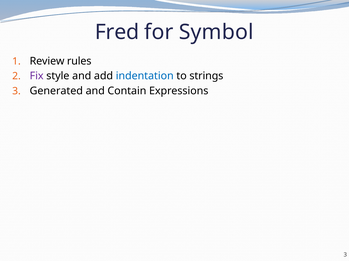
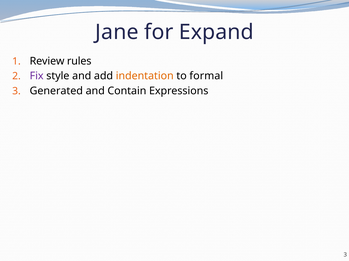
Fred: Fred -> Jane
Symbol: Symbol -> Expand
indentation colour: blue -> orange
strings: strings -> formal
